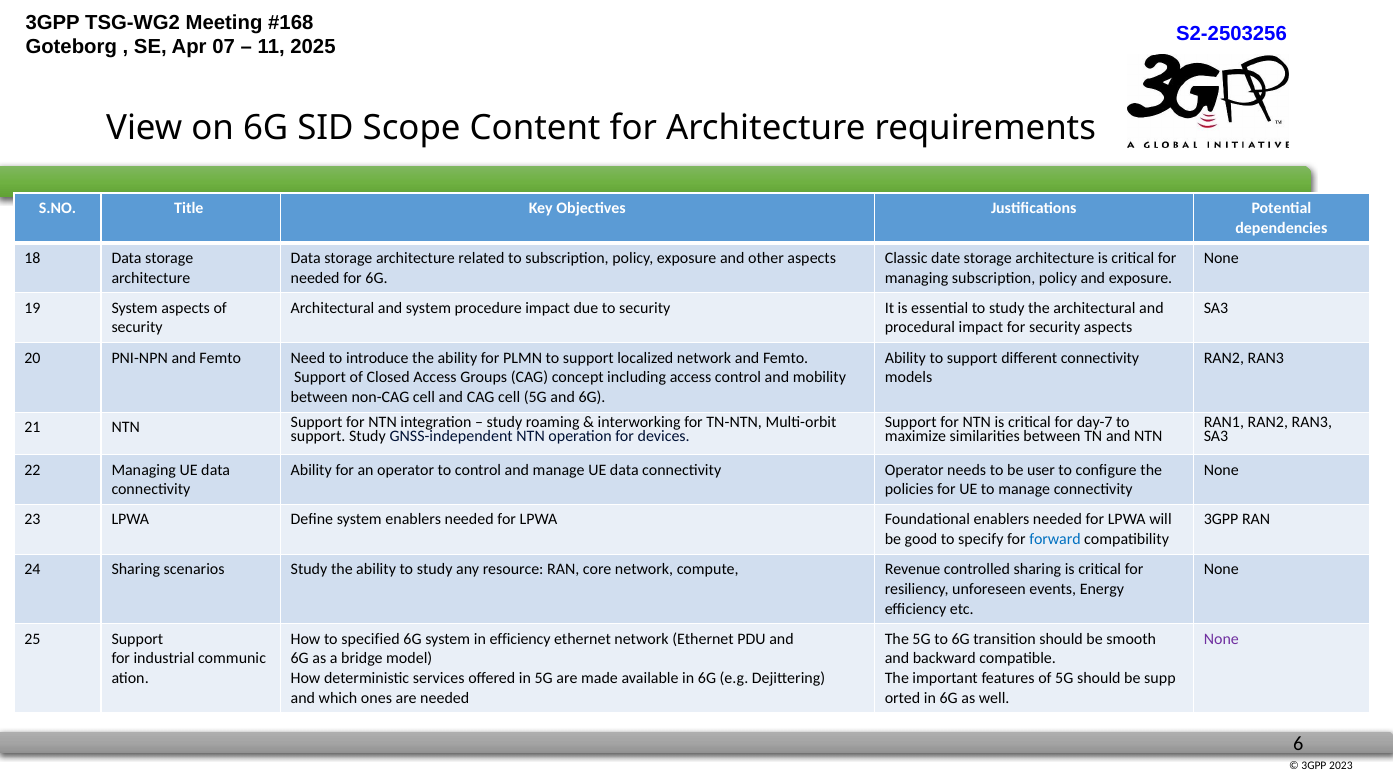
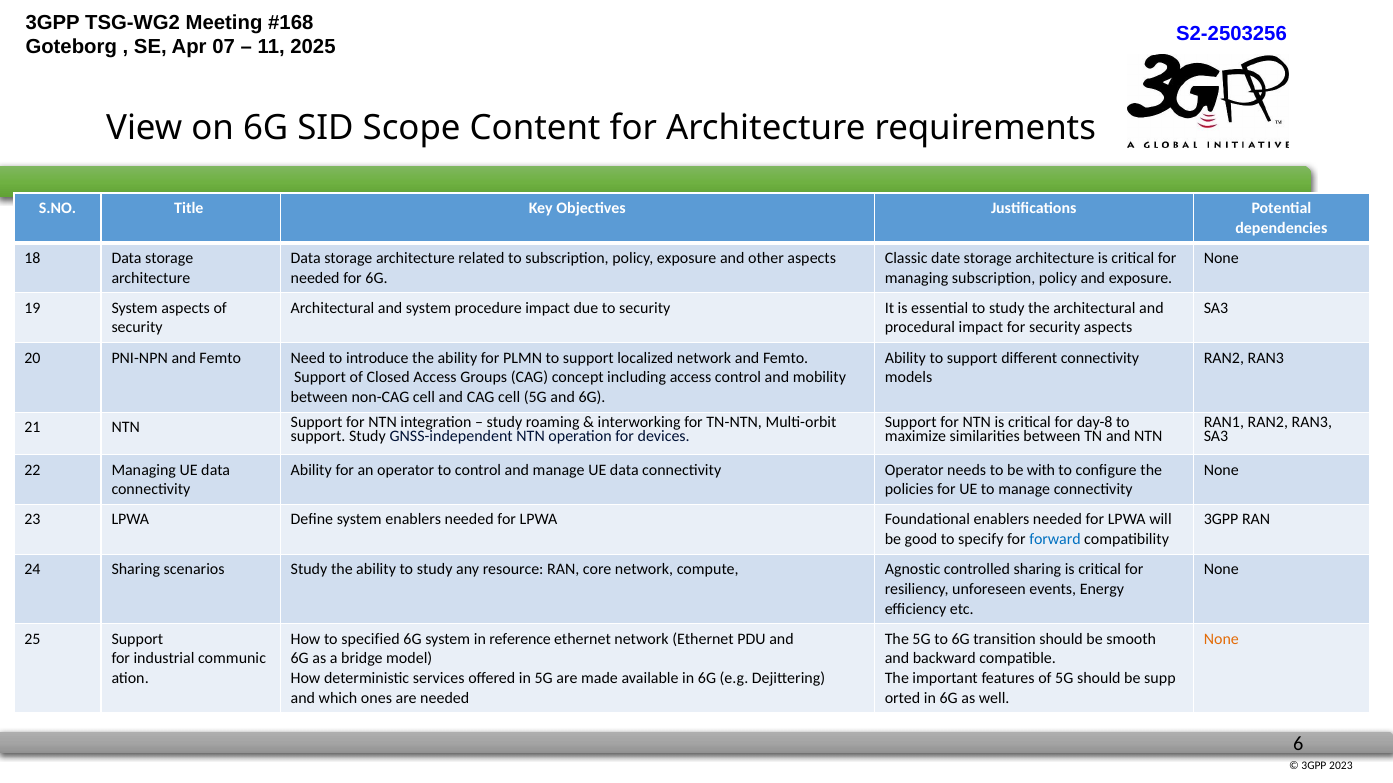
day-7: day-7 -> day-8
user: user -> with
Revenue: Revenue -> Agnostic
in efficiency: efficiency -> reference
None at (1221, 639) colour: purple -> orange
